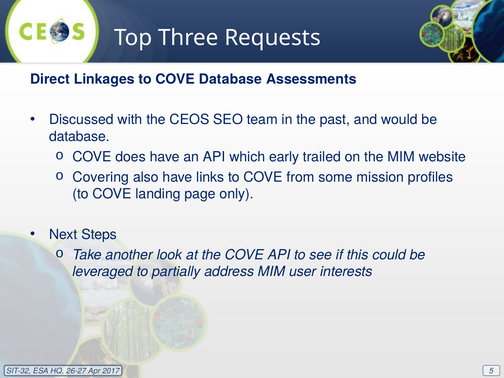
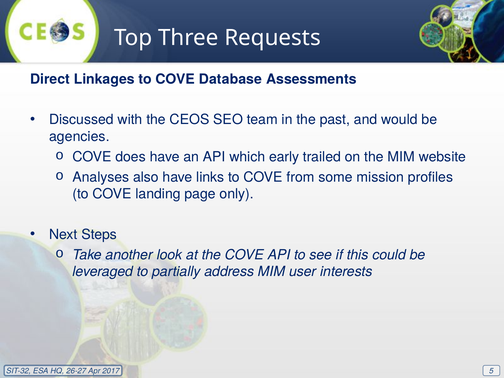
database at (79, 136): database -> agencies
Covering: Covering -> Analyses
